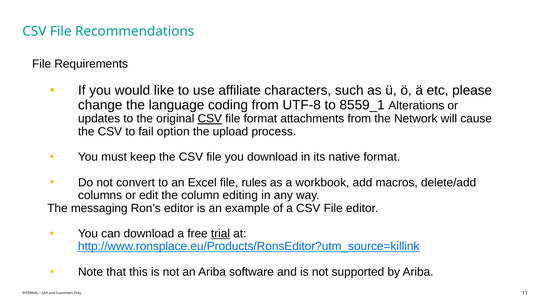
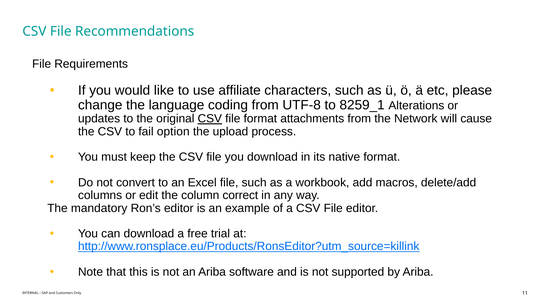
8559_1: 8559_1 -> 8259_1
file rules: rules -> such
editing: editing -> correct
messaging: messaging -> mandatory
trial underline: present -> none
